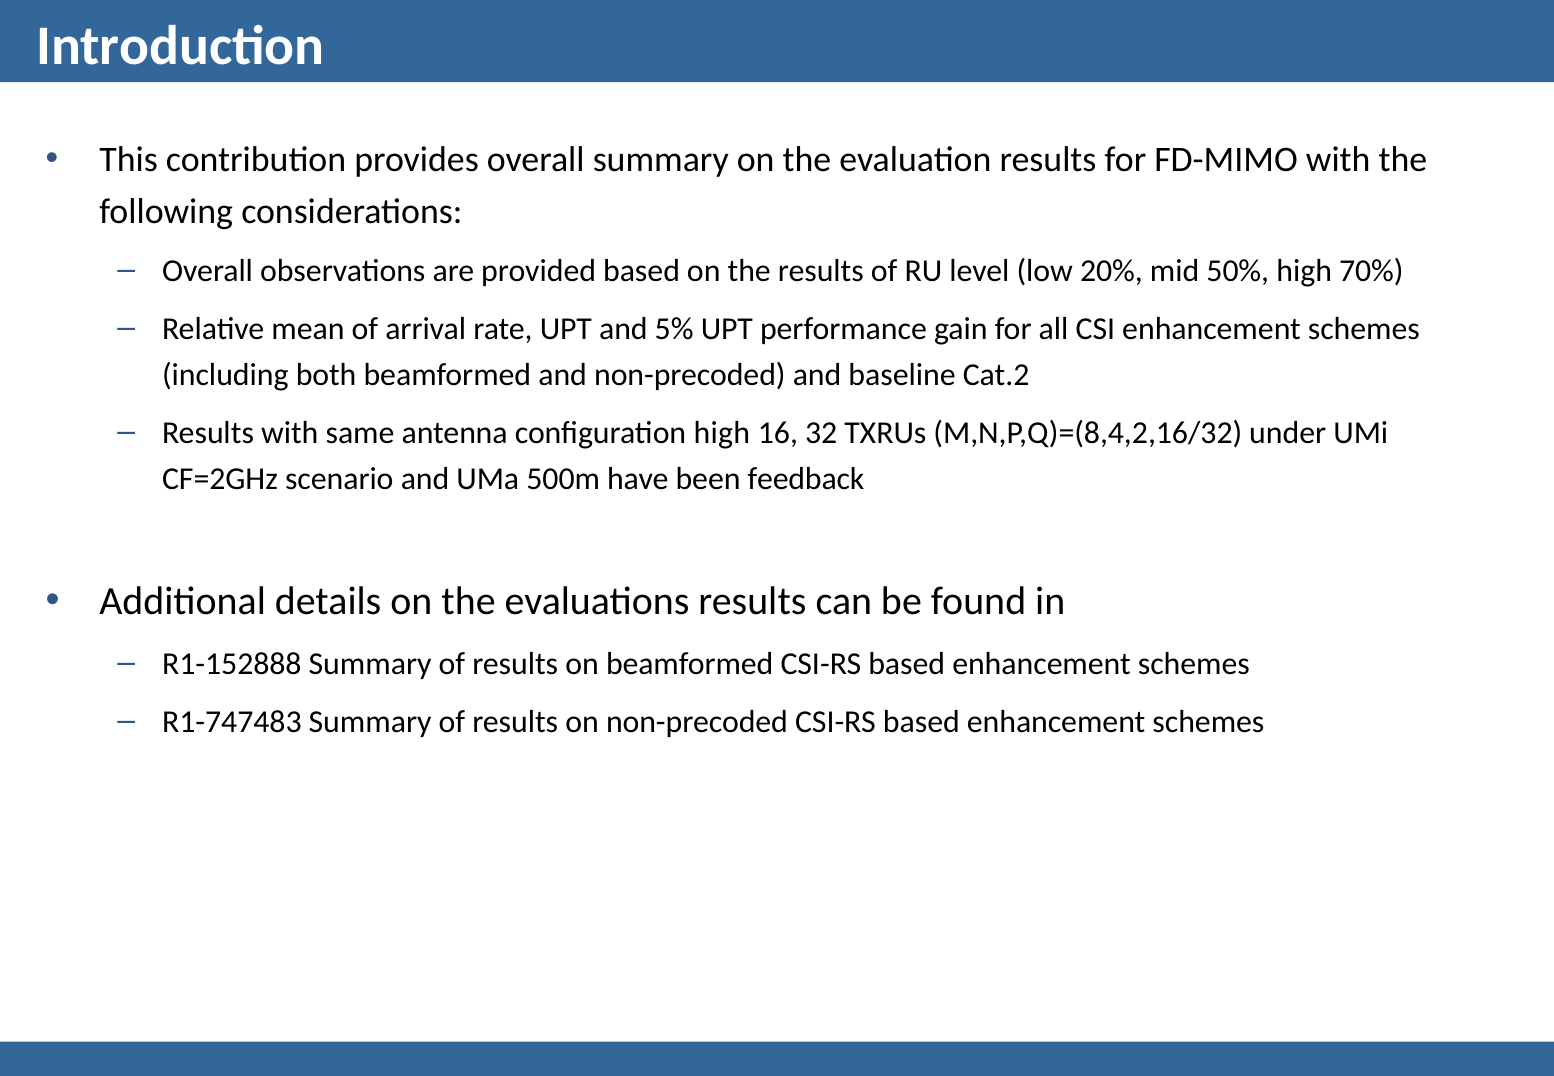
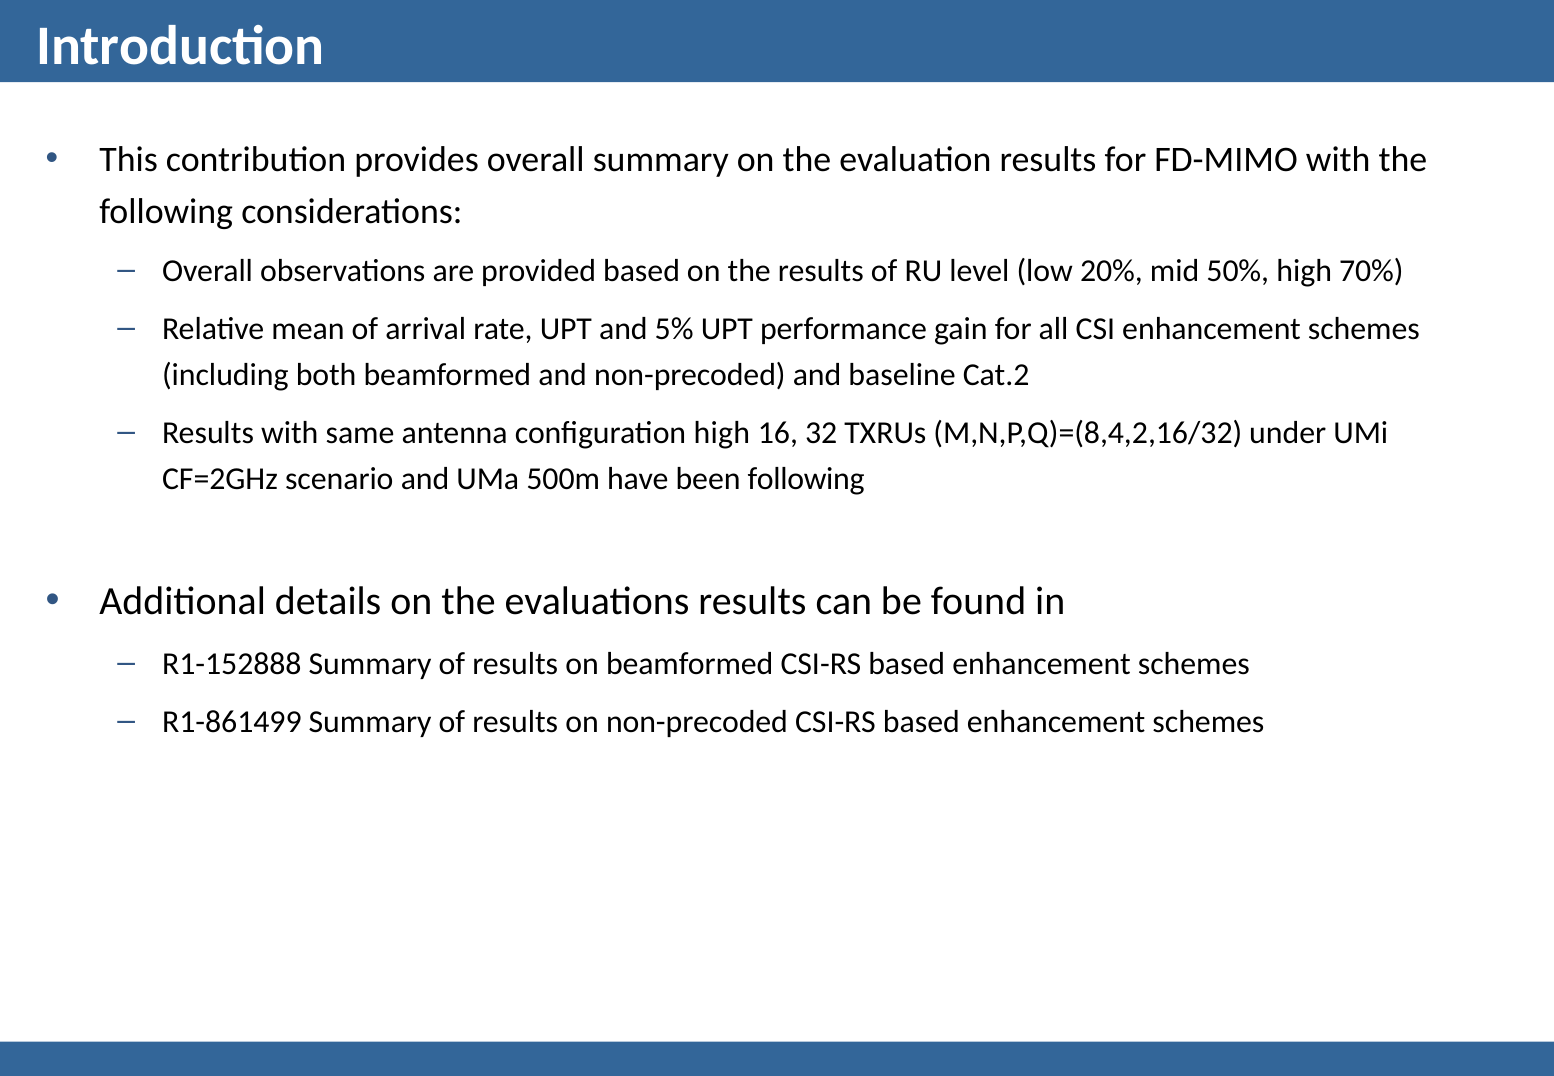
been feedback: feedback -> following
R1-747483: R1-747483 -> R1-861499
